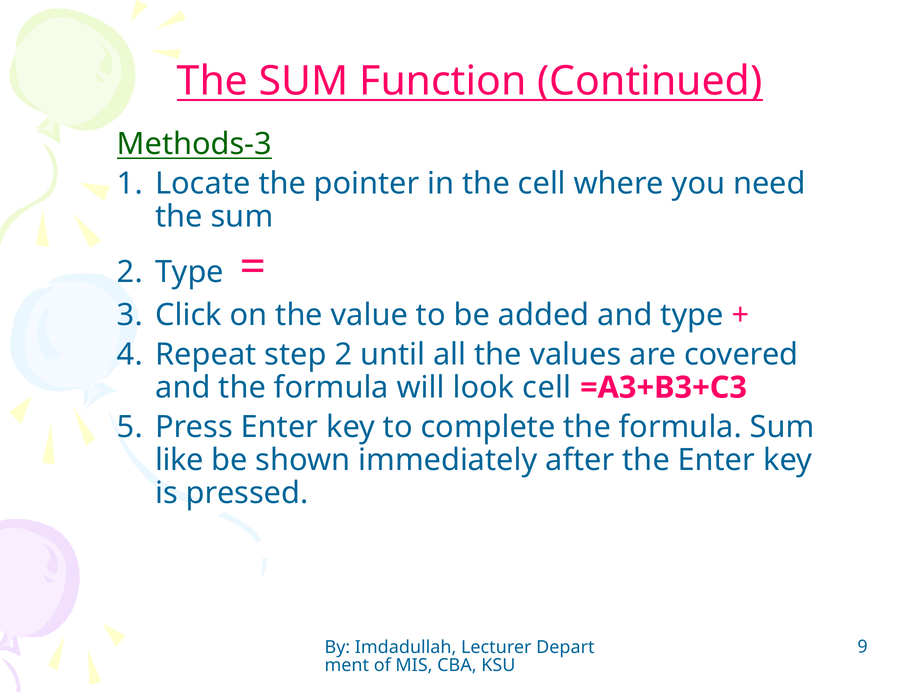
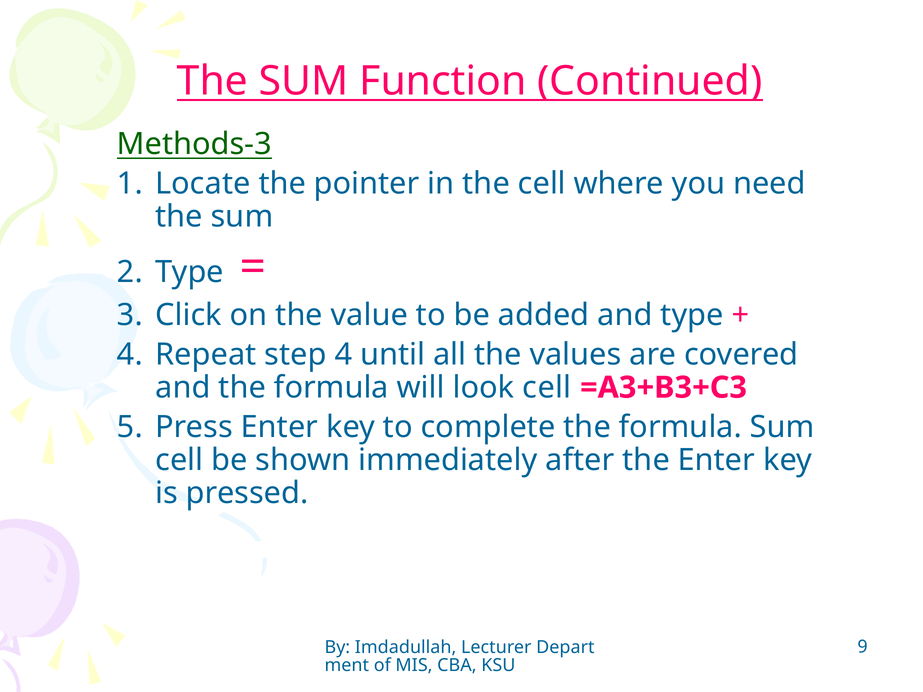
step 2: 2 -> 4
like at (179, 460): like -> cell
